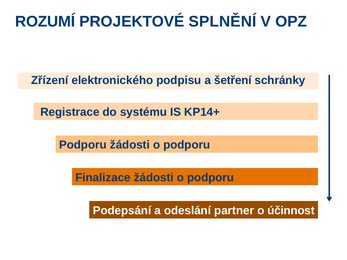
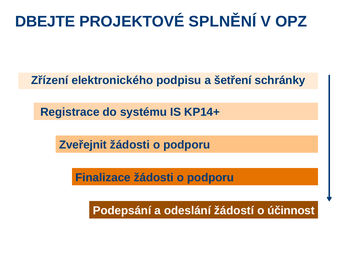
ROZUMÍ: ROZUMÍ -> DBEJTE
Podporu at (83, 145): Podporu -> Zveřejnit
partner: partner -> žádostí
